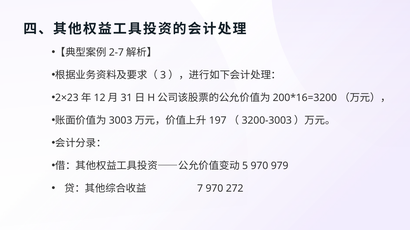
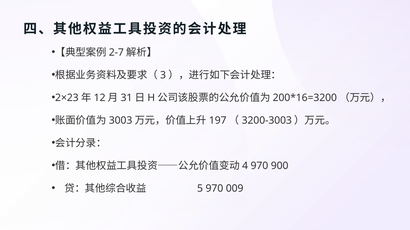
5: 5 -> 4
979: 979 -> 900
7: 7 -> 5
272: 272 -> 009
